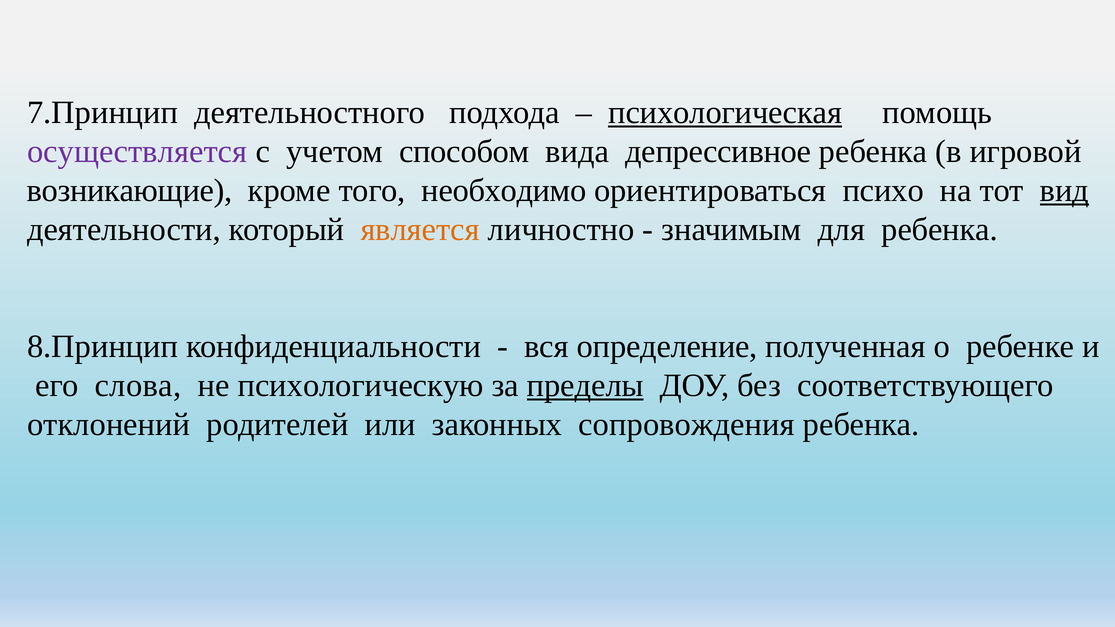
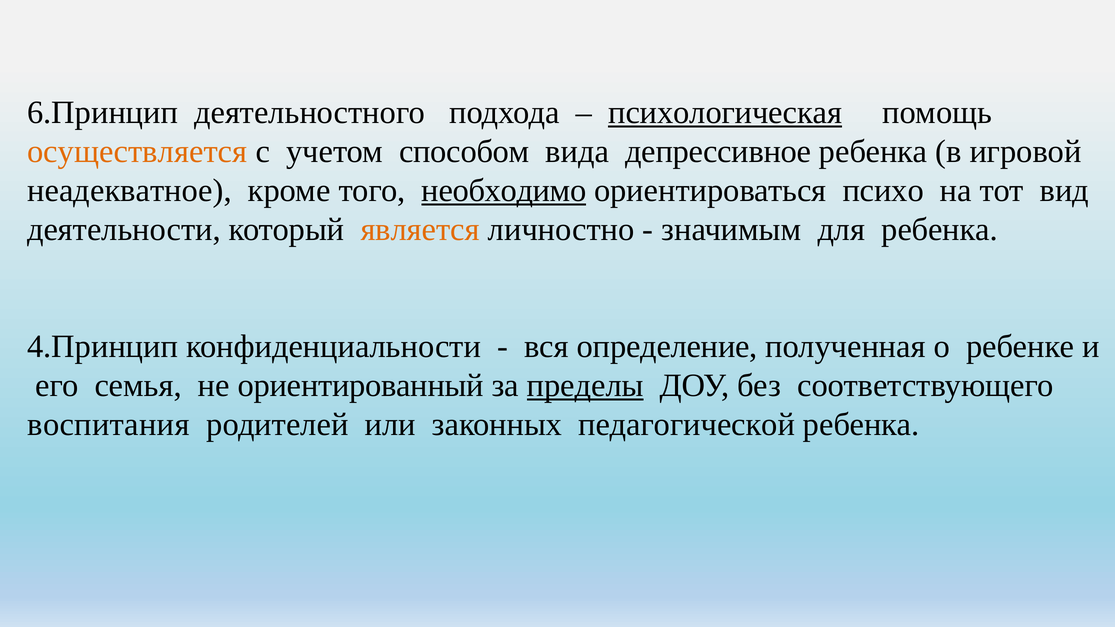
7.Принцип: 7.Принцип -> 6.Принцип
осуществляется colour: purple -> orange
возникающие: возникающие -> неадекватное
необходимо underline: none -> present
вид underline: present -> none
8.Принцип: 8.Принцип -> 4.Принцип
слова: слова -> семья
психологическую: психологическую -> ориентированный
отклонений: отклонений -> воспитания
сопровождения: сопровождения -> педагогической
